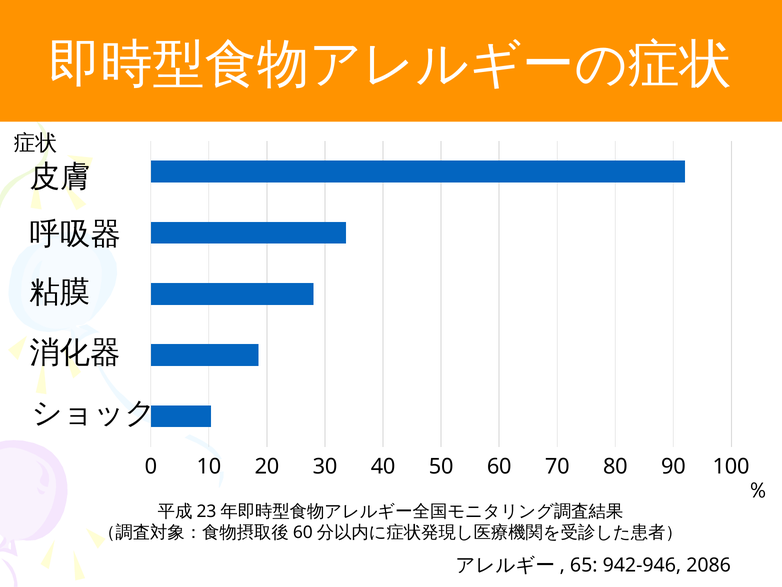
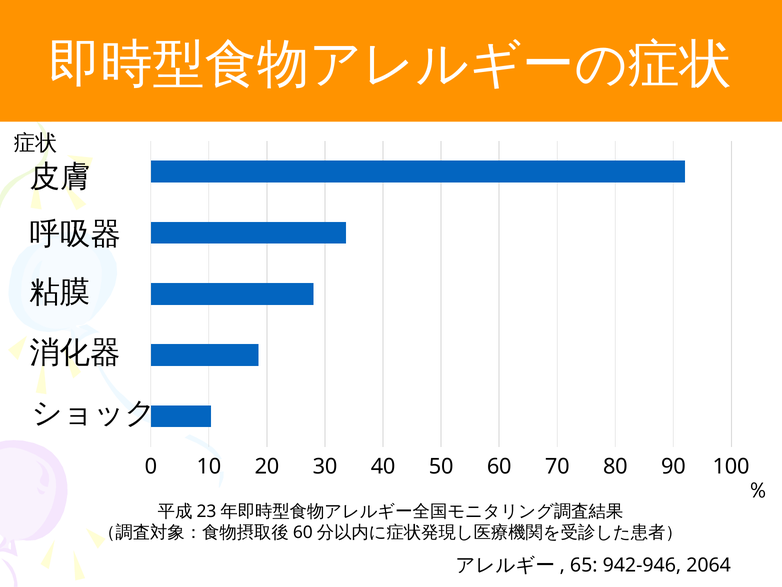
2086: 2086 -> 2064
